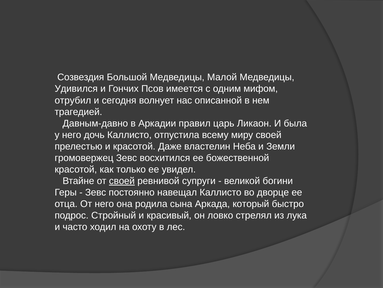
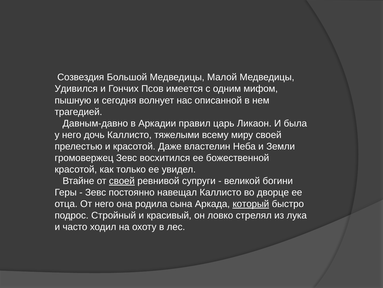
отрубил: отрубил -> пышную
отпустила: отпустила -> тяжелыми
который underline: none -> present
